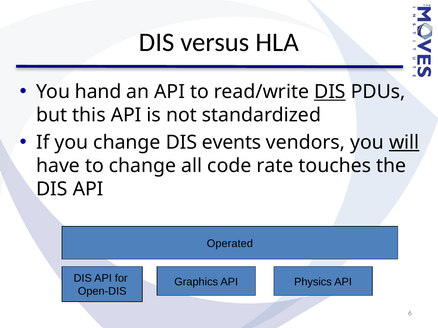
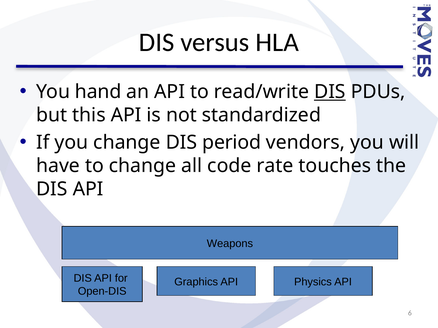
events: events -> period
will underline: present -> none
Operated: Operated -> Weapons
